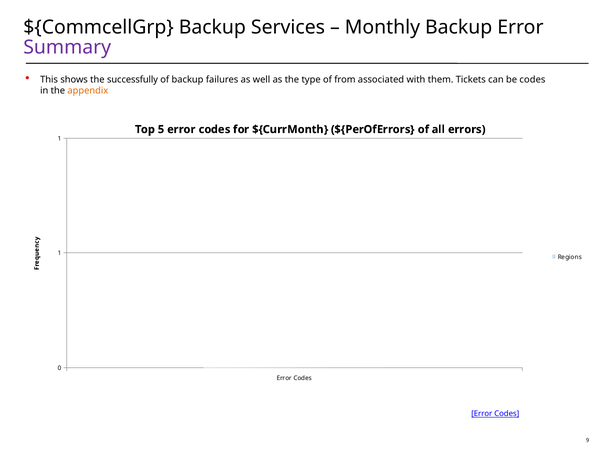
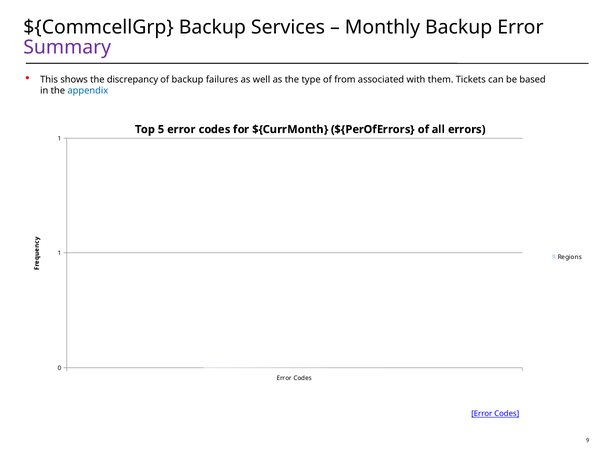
successfully: successfully -> discrepancy
be codes: codes -> based
appendix colour: orange -> blue
